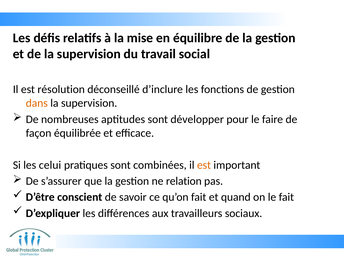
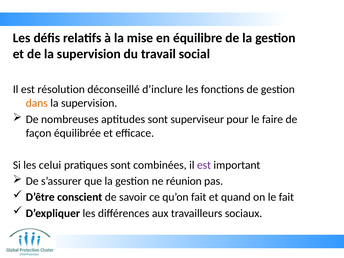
développer: développer -> superviseur
est at (204, 165) colour: orange -> purple
relation: relation -> réunion
